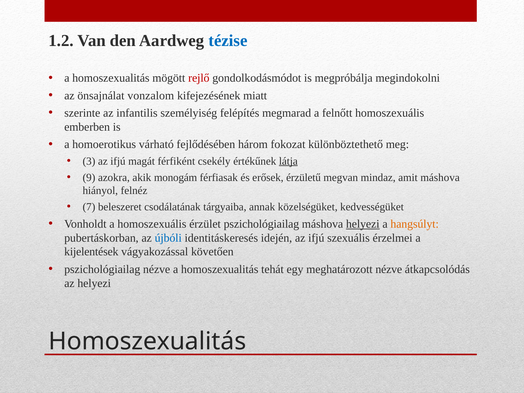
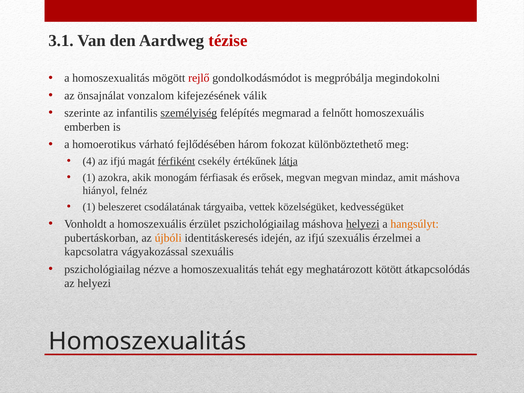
1.2: 1.2 -> 3.1
tézise colour: blue -> red
miatt: miatt -> válik
személyiség underline: none -> present
3: 3 -> 4
férfiként underline: none -> present
9 at (89, 177): 9 -> 1
erősek érzületű: érzületű -> megvan
7 at (89, 207): 7 -> 1
annak: annak -> vettek
újbóli colour: blue -> orange
kijelentések: kijelentések -> kapcsolatra
vágyakozással követően: követően -> szexuális
meghatározott nézve: nézve -> kötött
